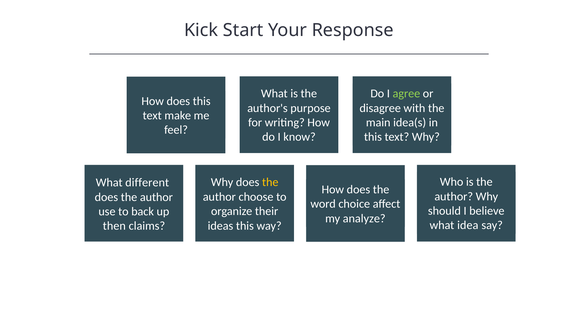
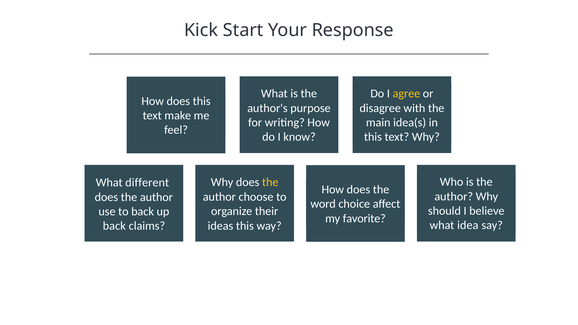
agree colour: light green -> yellow
analyze: analyze -> favorite
then at (114, 226): then -> back
